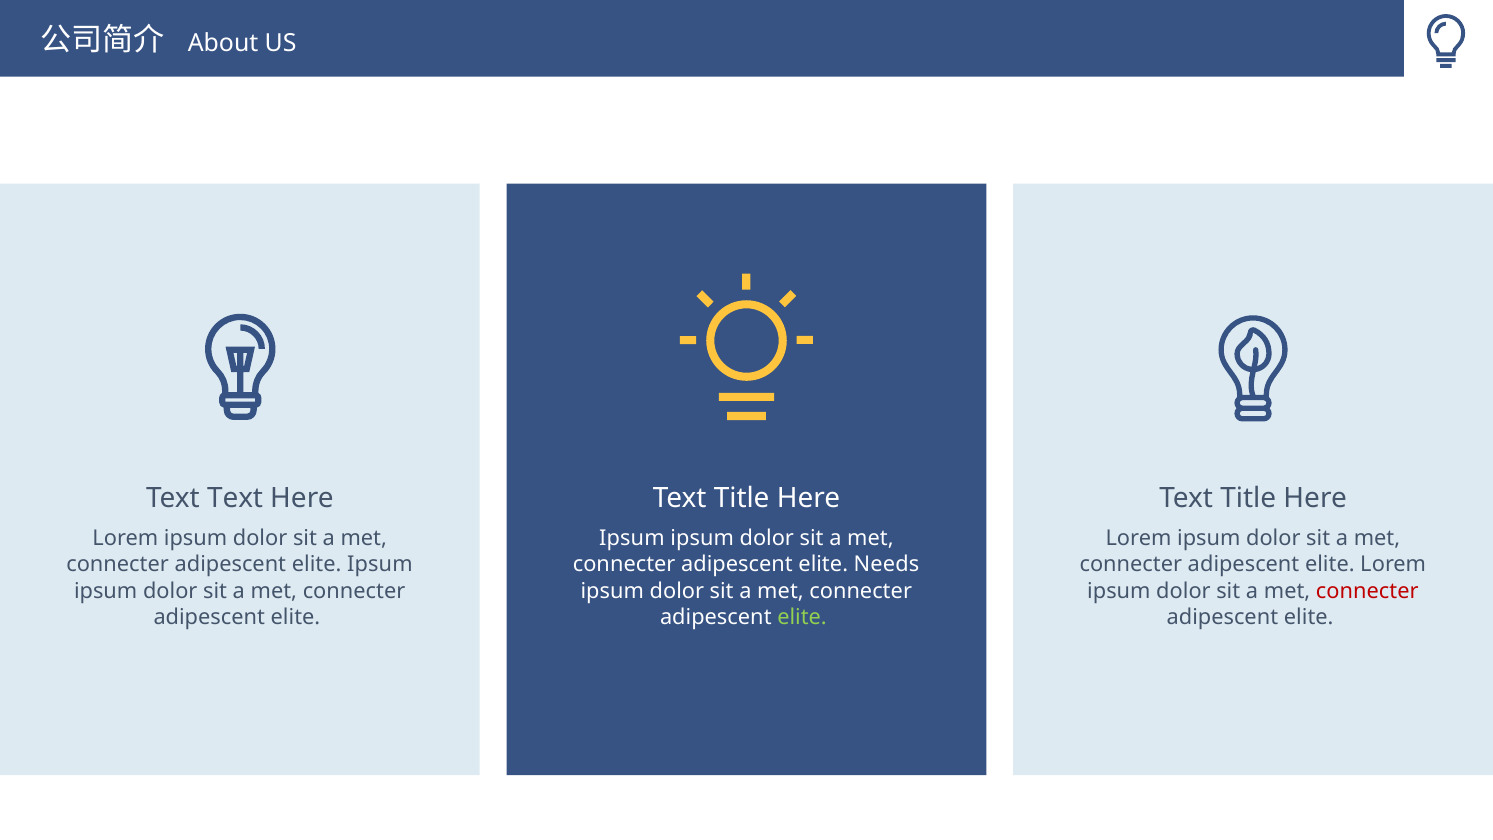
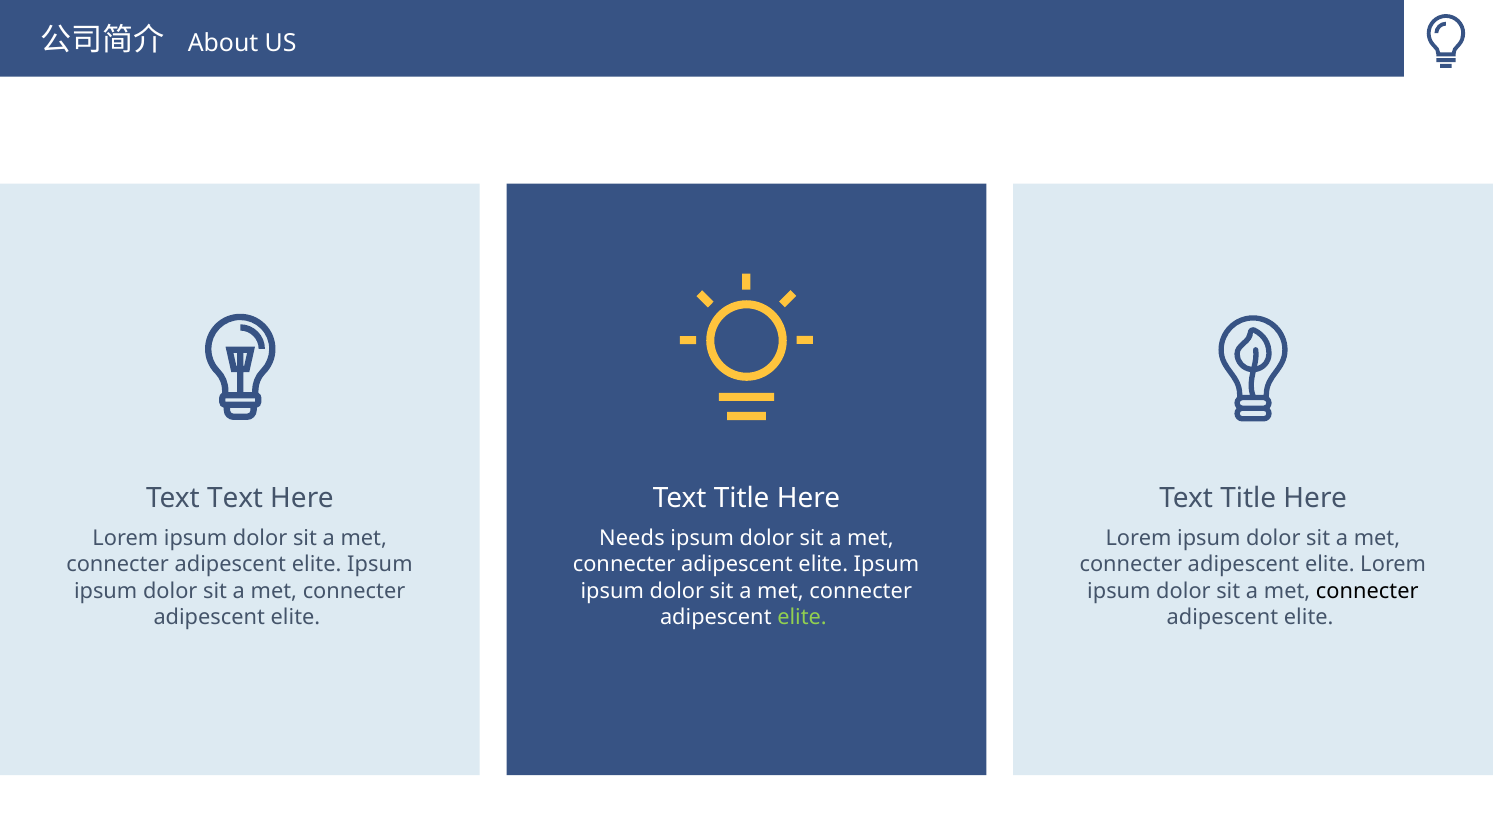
Ipsum at (632, 538): Ipsum -> Needs
Needs at (886, 565): Needs -> Ipsum
connecter at (1367, 591) colour: red -> black
